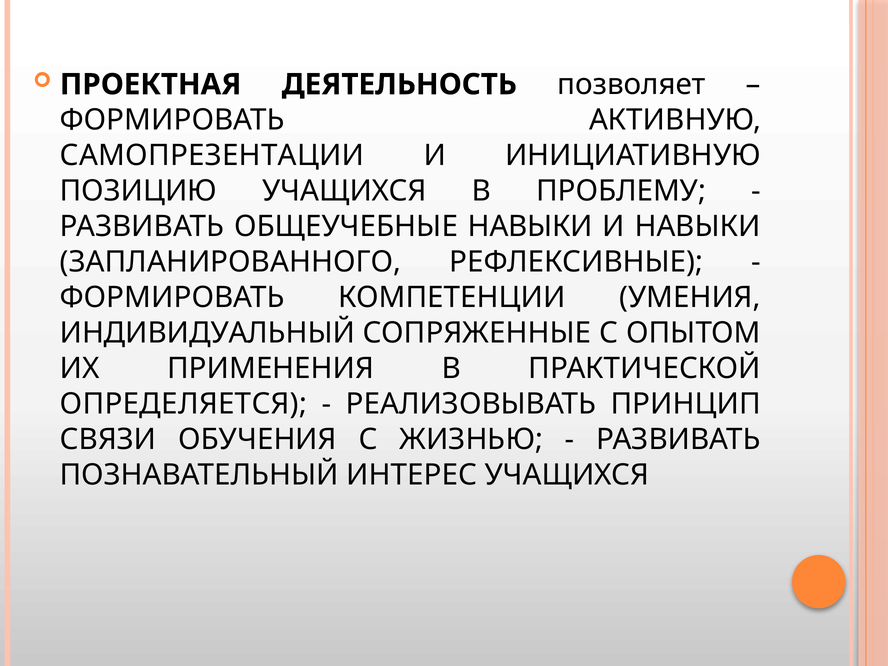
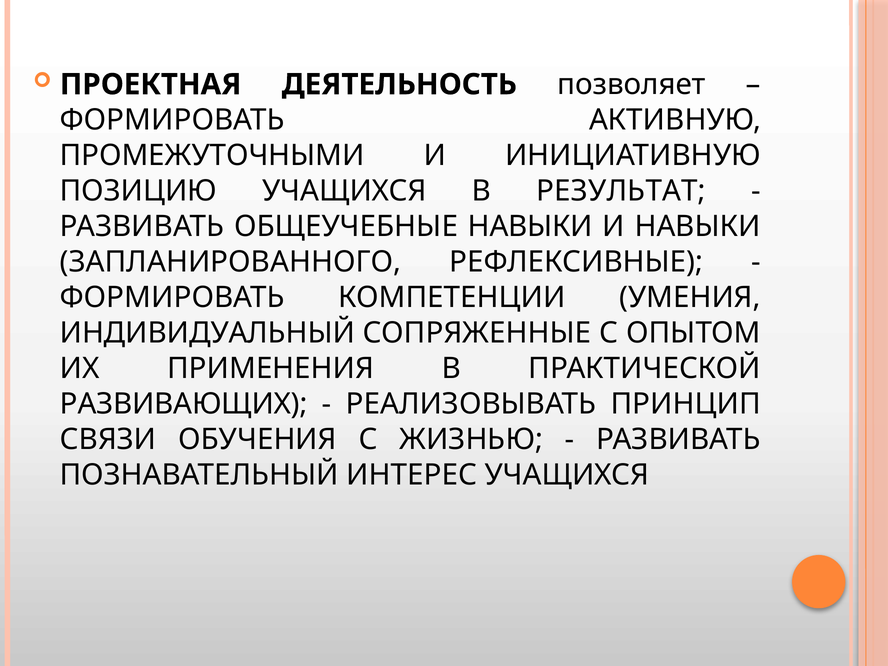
САМОПРЕЗЕНТАЦИИ: САМОПРЕЗЕНТАЦИИ -> ПРОМЕЖУТОЧНЫМИ
ПРОБЛЕМУ: ПРОБЛЕМУ -> РЕЗУЛЬТАТ
ОПРЕДЕЛЯЕТСЯ: ОПРЕДЕЛЯЕТСЯ -> РАЗВИВАЮЩИХ
